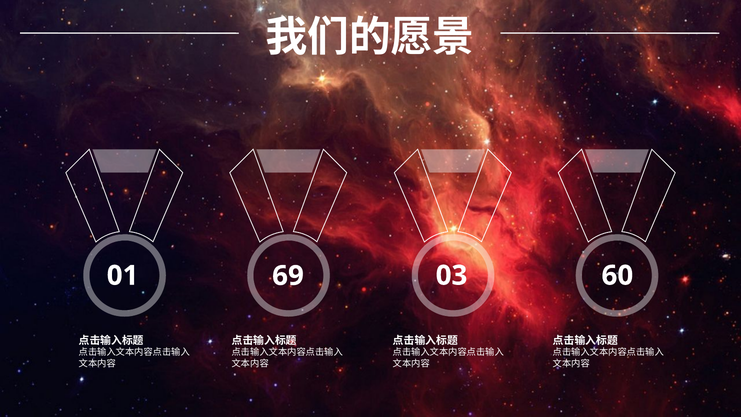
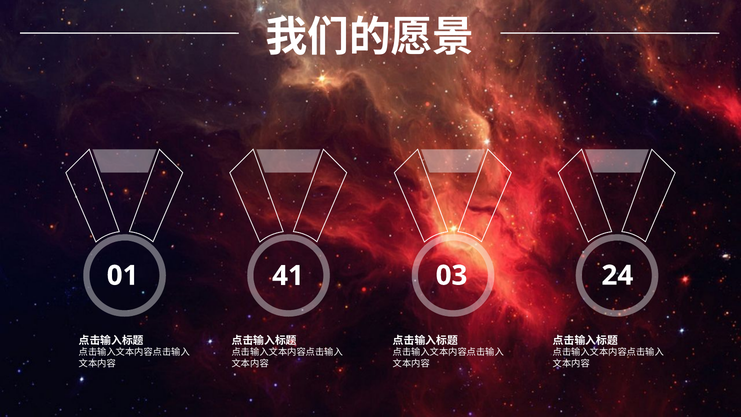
69: 69 -> 41
60: 60 -> 24
